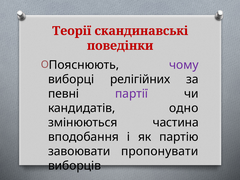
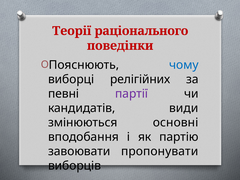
скандинавські: скандинавські -> раціонального
чому colour: purple -> blue
одно: одно -> види
частина: частина -> основні
